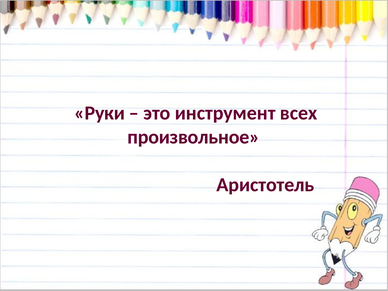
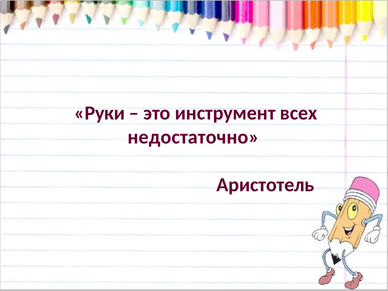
произвольное: произвольное -> недостаточно
